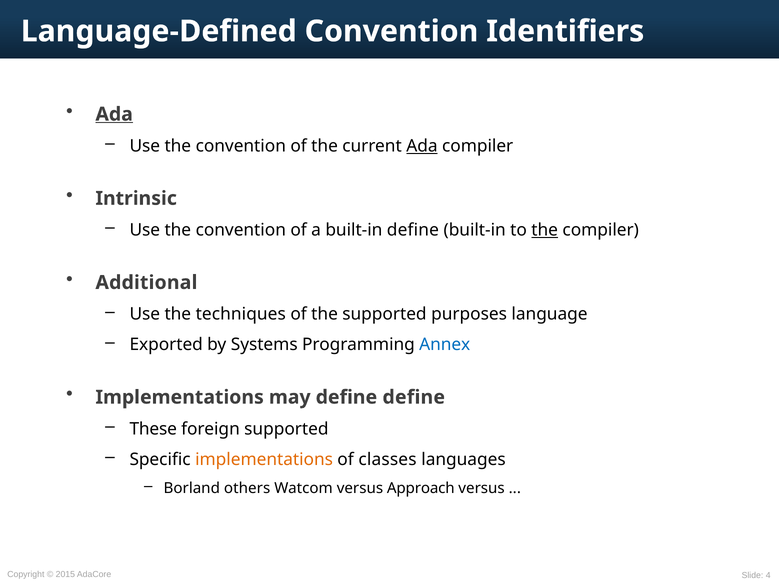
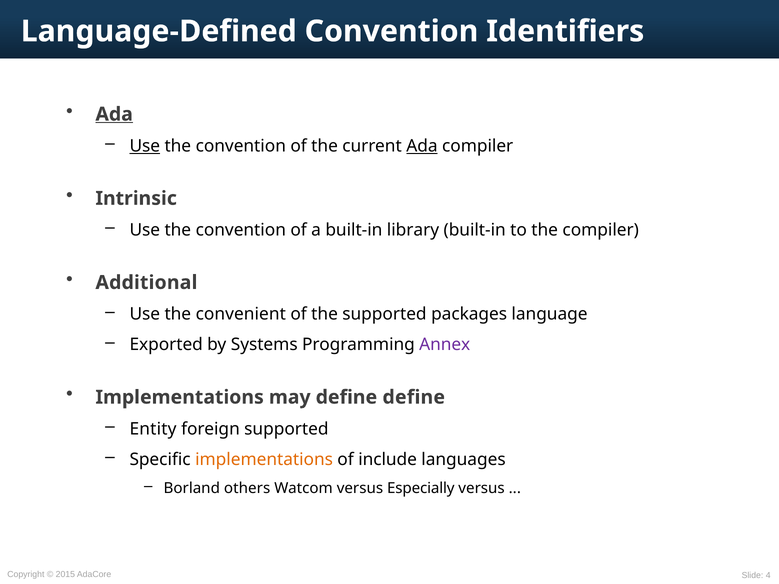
Use at (145, 146) underline: none -> present
built-in define: define -> library
the at (545, 230) underline: present -> none
techniques: techniques -> convenient
purposes: purposes -> packages
Annex colour: blue -> purple
These: These -> Entity
classes: classes -> include
Approach: Approach -> Especially
